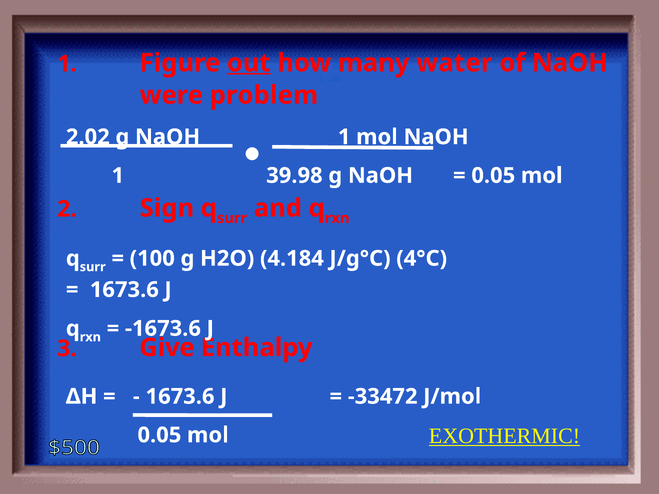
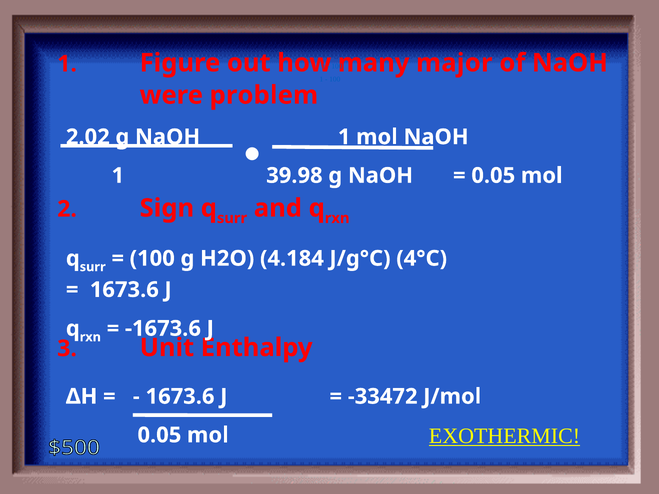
out underline: present -> none
water: water -> major
Give: Give -> Unit
